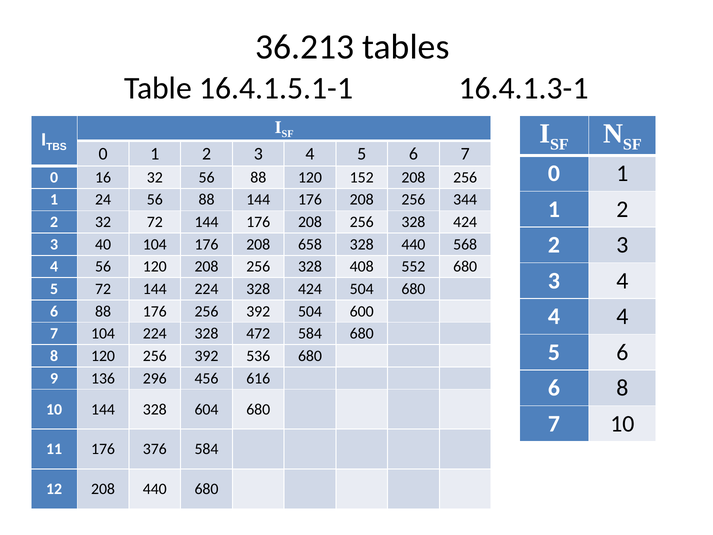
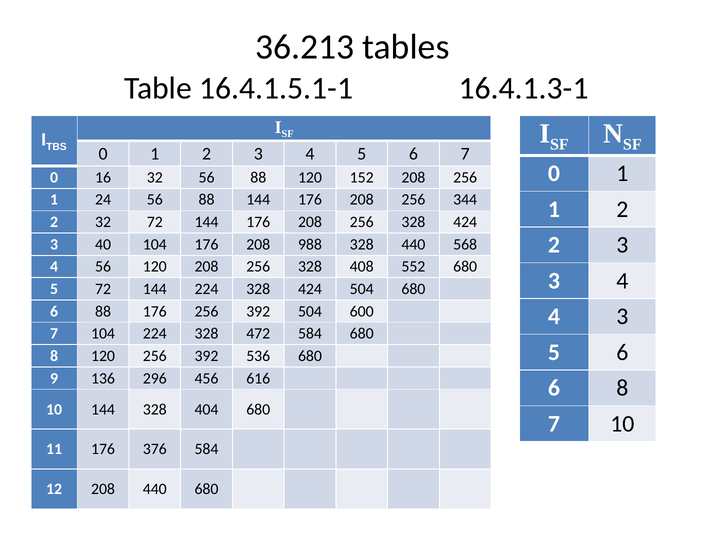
658: 658 -> 988
4 at (622, 316): 4 -> 3
604: 604 -> 404
